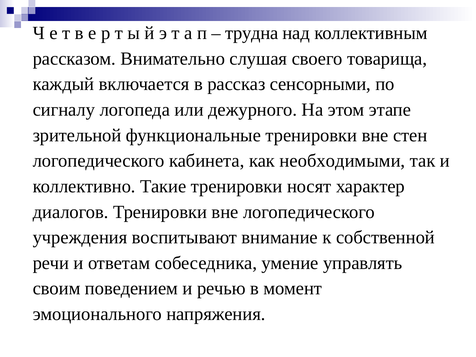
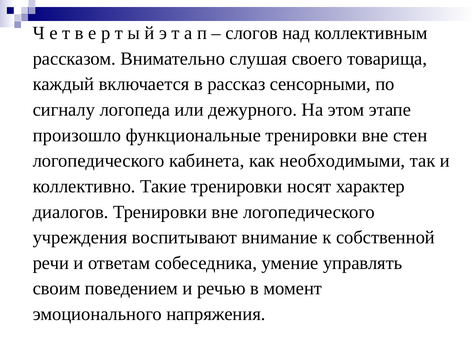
трудна: трудна -> слогов
зрительной: зрительной -> произошло
